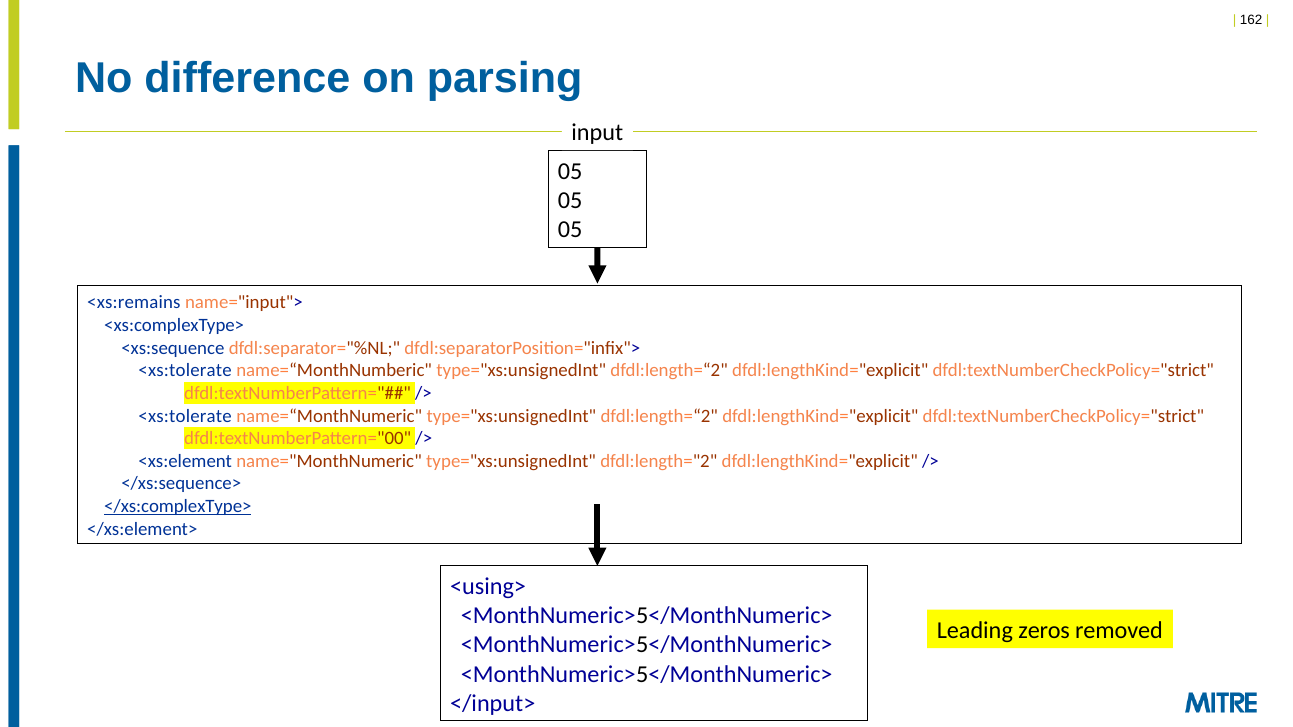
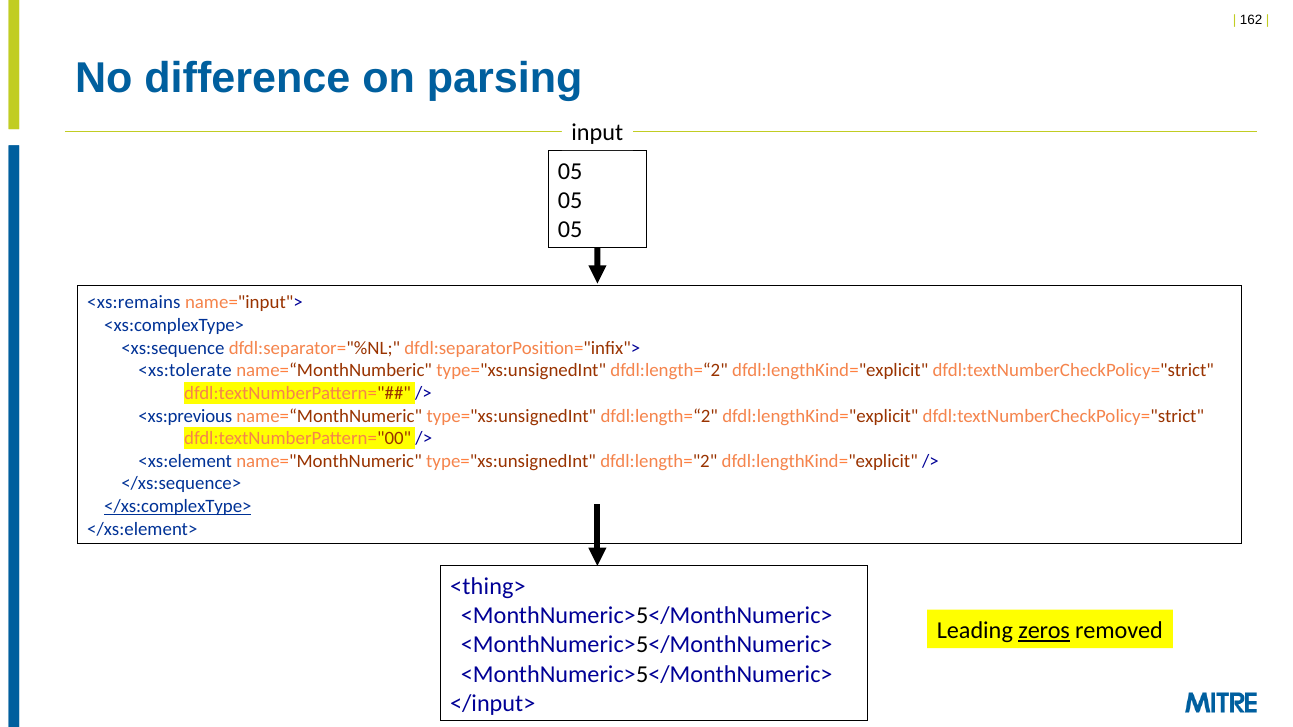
<xs:tolerate at (185, 416): <xs:tolerate -> <xs:previous
<using>: <using> -> <thing>
zeros underline: none -> present
